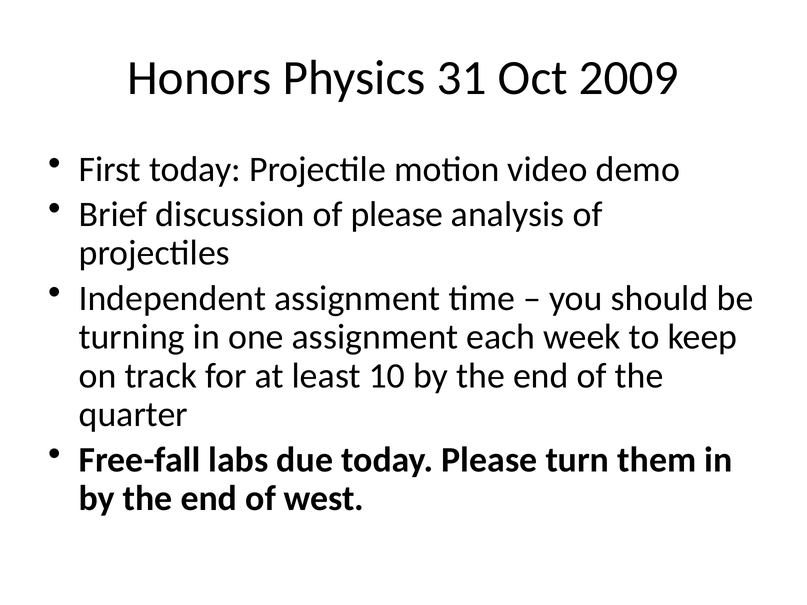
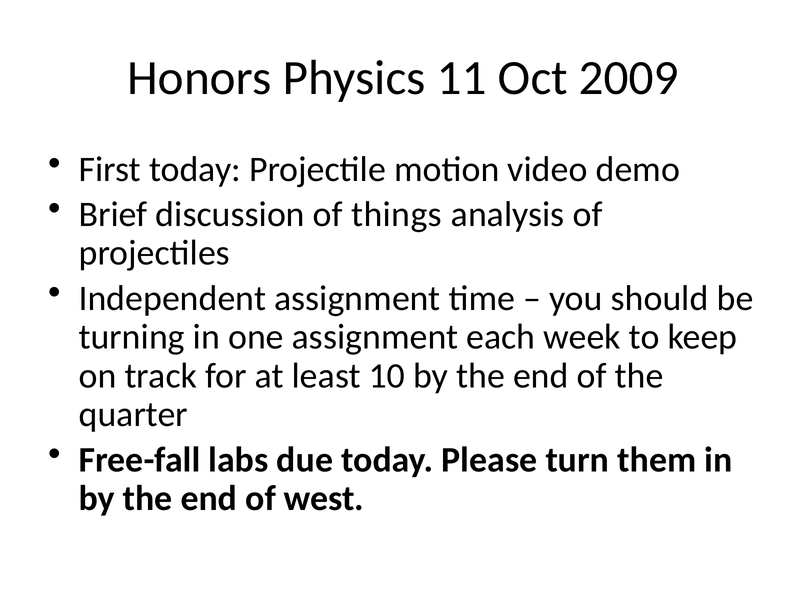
31: 31 -> 11
of please: please -> things
